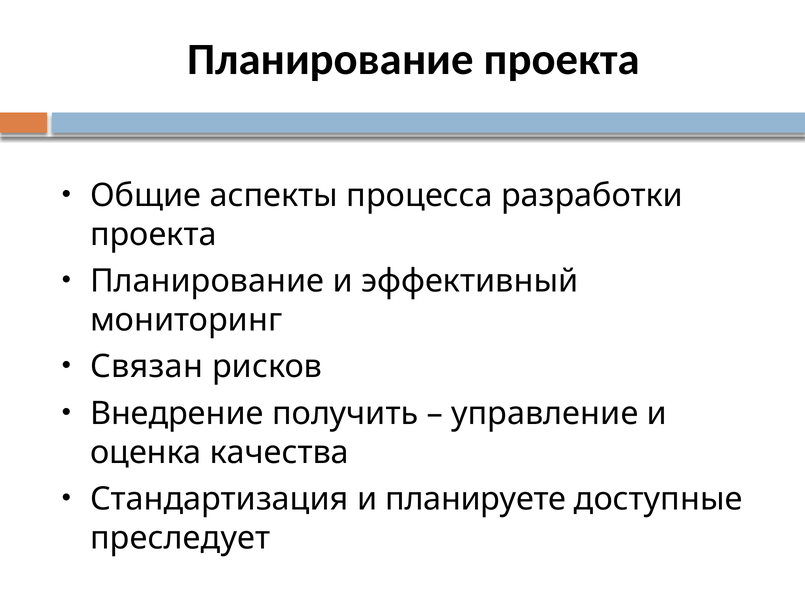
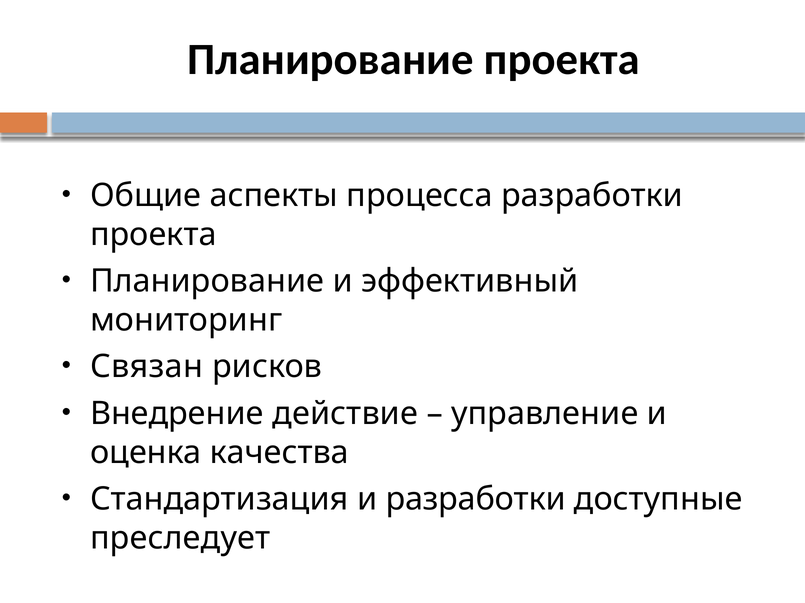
получить: получить -> действие
и планируете: планируете -> разработки
